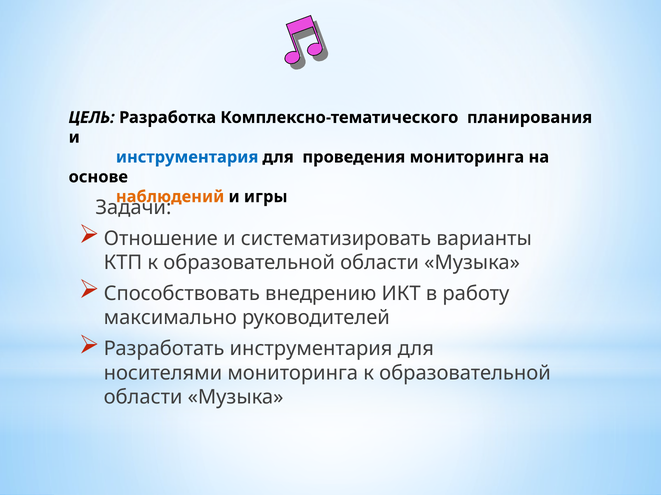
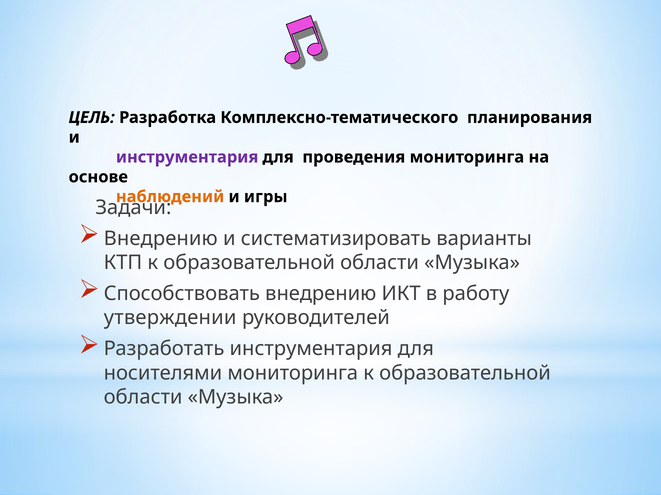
инструментария at (187, 157) colour: blue -> purple
Отношение at (161, 239): Отношение -> Внедрению
максимально: максимально -> утверждении
